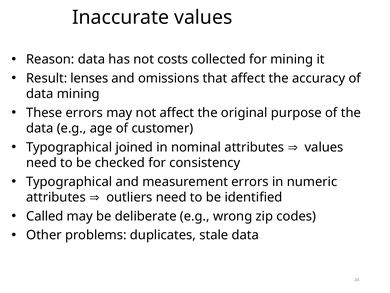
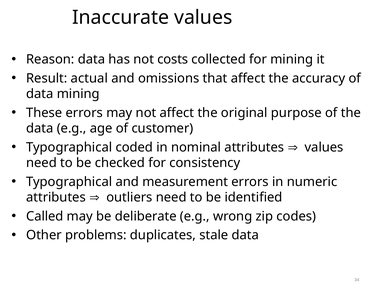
lenses: lenses -> actual
joined: joined -> coded
